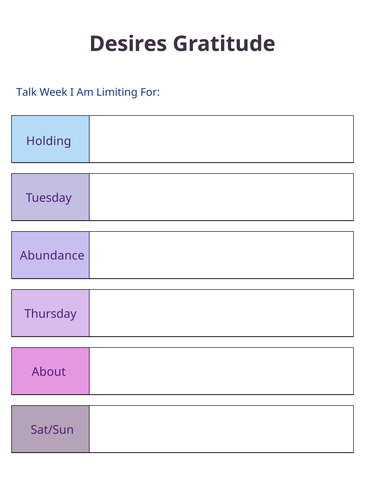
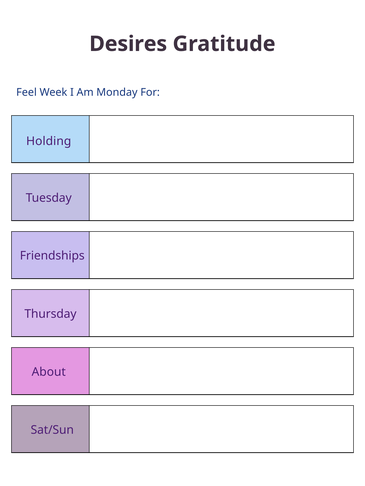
Talk: Talk -> Feel
Limiting: Limiting -> Monday
Abundance: Abundance -> Friendships
